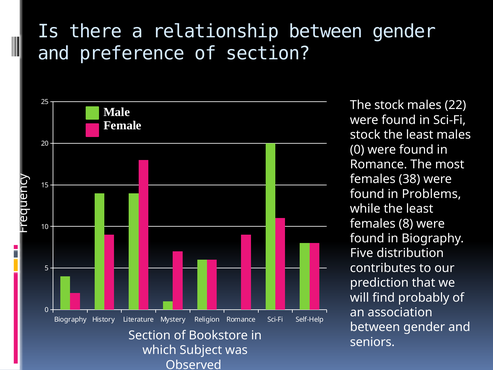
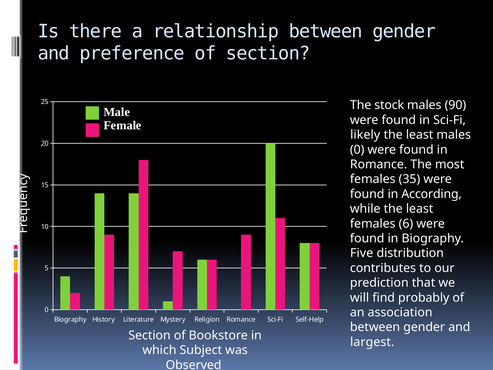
22: 22 -> 90
stock at (365, 135): stock -> likely
38: 38 -> 35
Problems: Problems -> According
8: 8 -> 6
seniors: seniors -> largest
